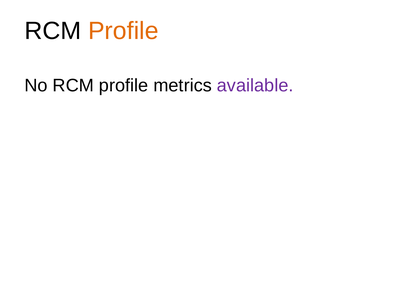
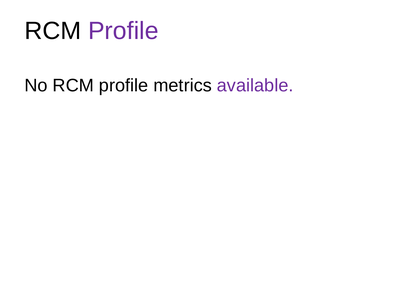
Profile at (123, 31) colour: orange -> purple
